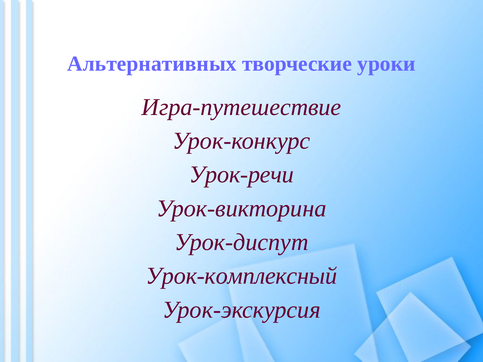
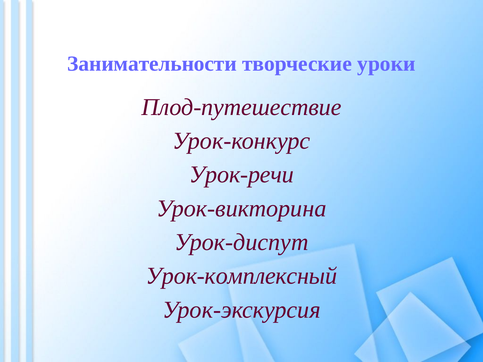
Альтернативных: Альтернативных -> Занимательности
Игра-путешествие: Игра-путешествие -> Плод-путешествие
